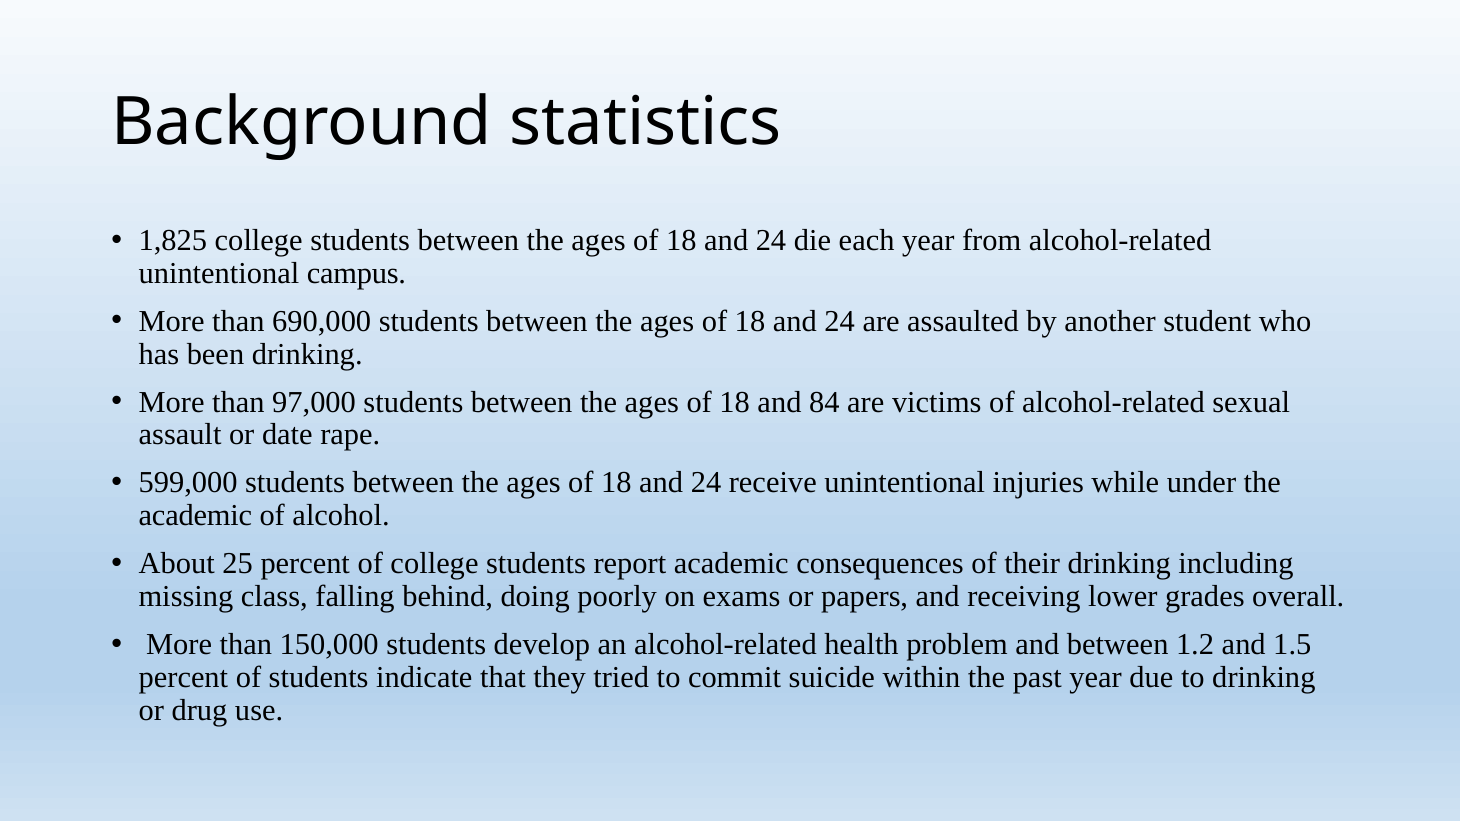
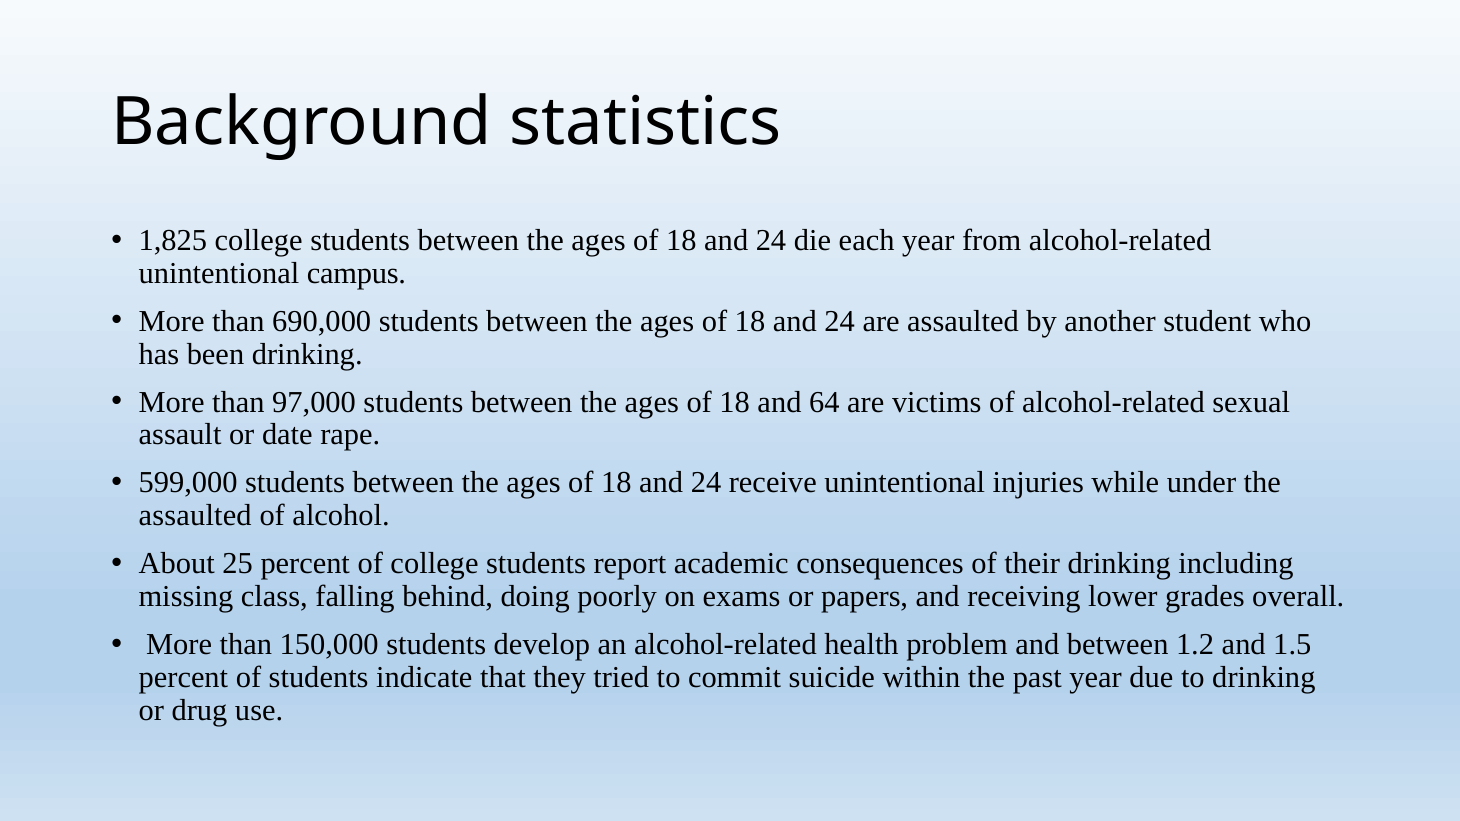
84: 84 -> 64
academic at (195, 516): academic -> assaulted
